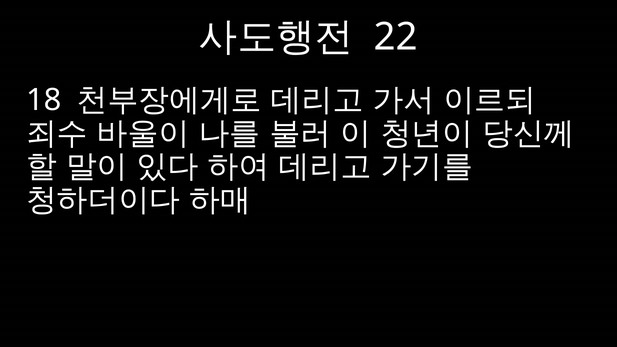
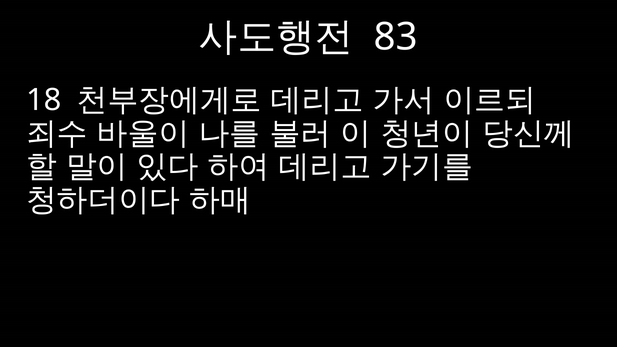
22: 22 -> 83
